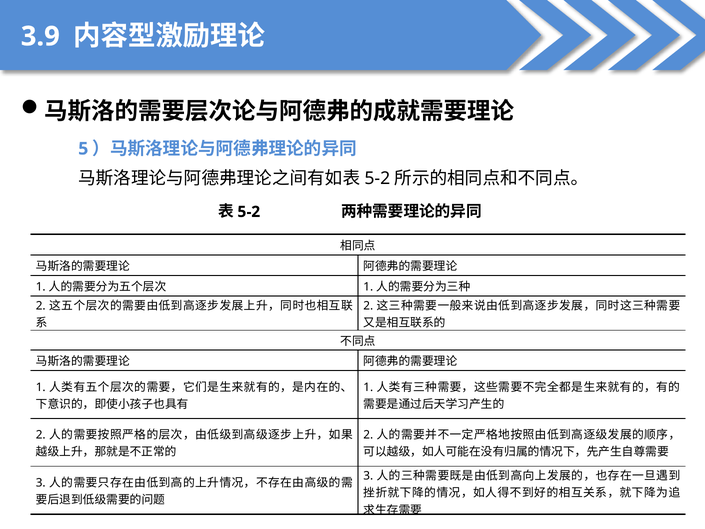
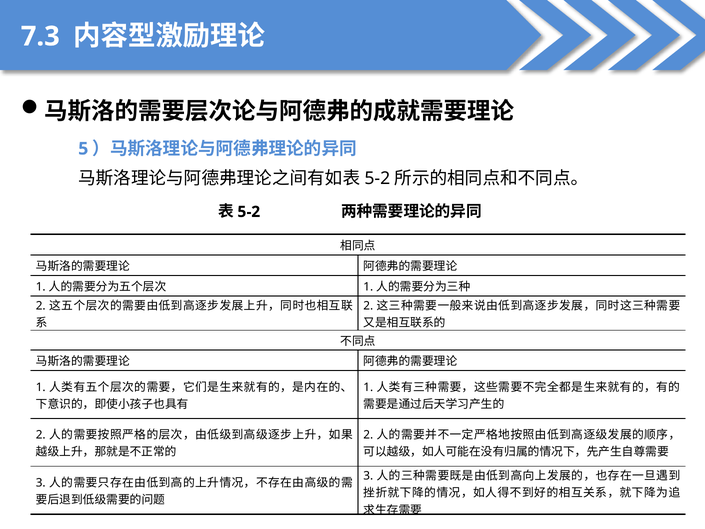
3.9: 3.9 -> 7.3
